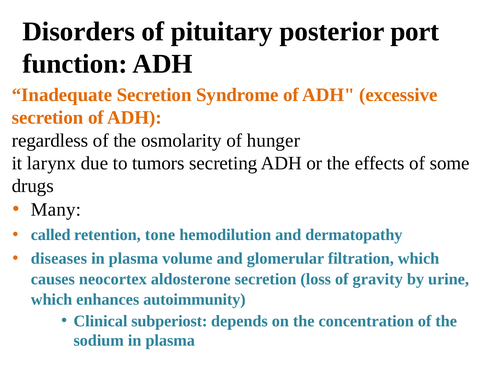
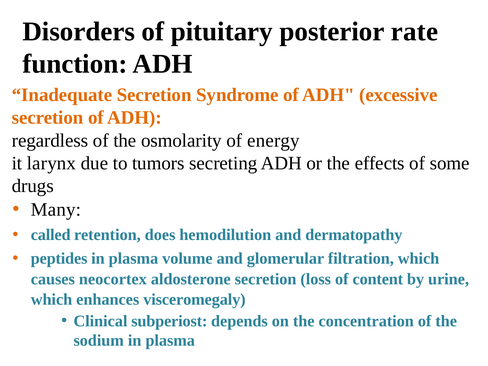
port: port -> rate
hunger: hunger -> energy
tone: tone -> does
diseases: diseases -> peptides
gravity: gravity -> content
autoimmunity: autoimmunity -> visceromegaly
